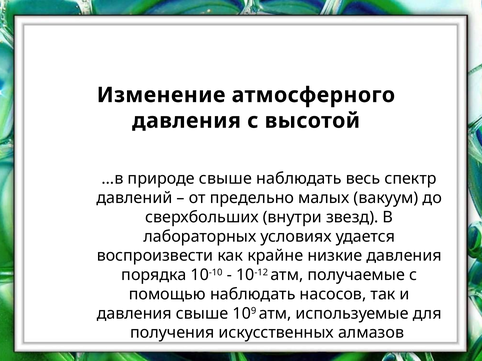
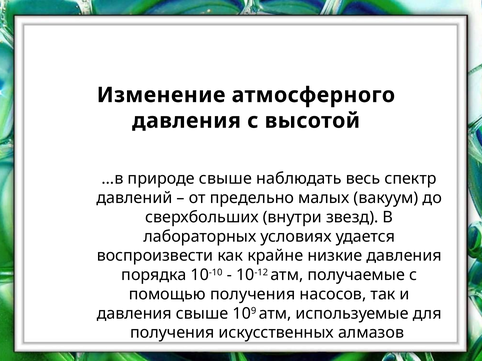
помощью наблюдать: наблюдать -> получения
